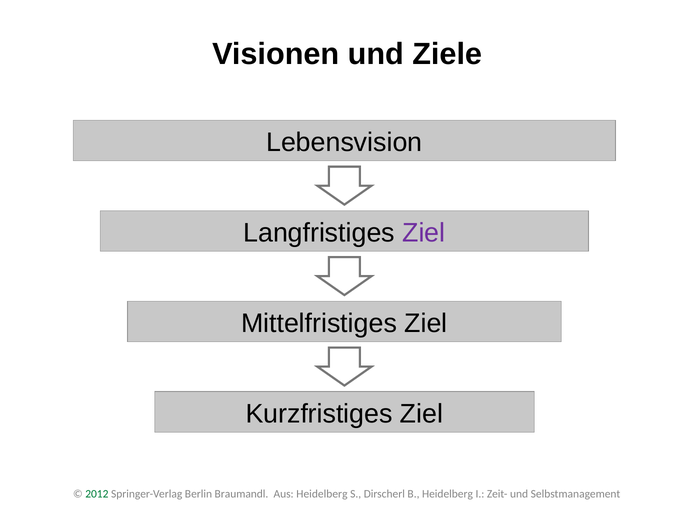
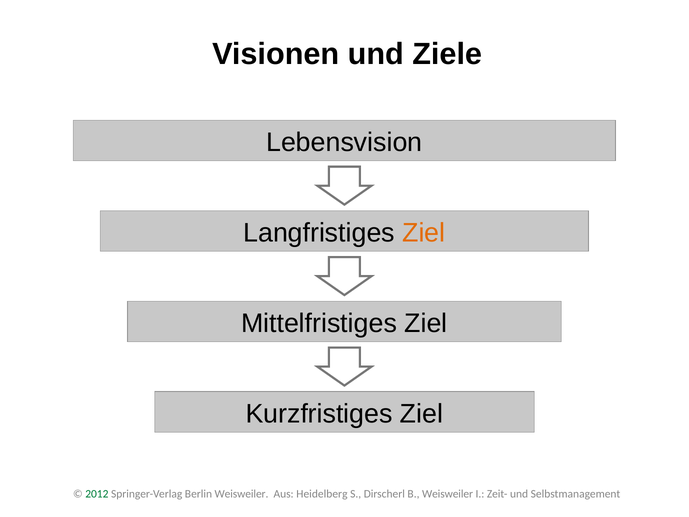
Ziel at (424, 233) colour: purple -> orange
Berlin Braumandl: Braumandl -> Weisweiler
B Heidelberg: Heidelberg -> Weisweiler
